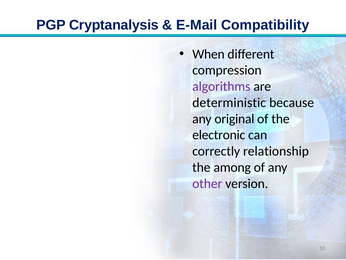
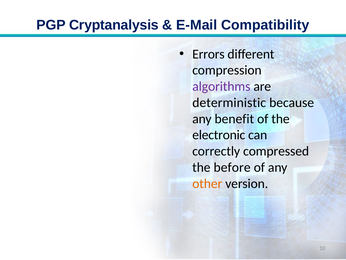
When: When -> Errors
original: original -> benefit
relationship: relationship -> compressed
among: among -> before
other colour: purple -> orange
